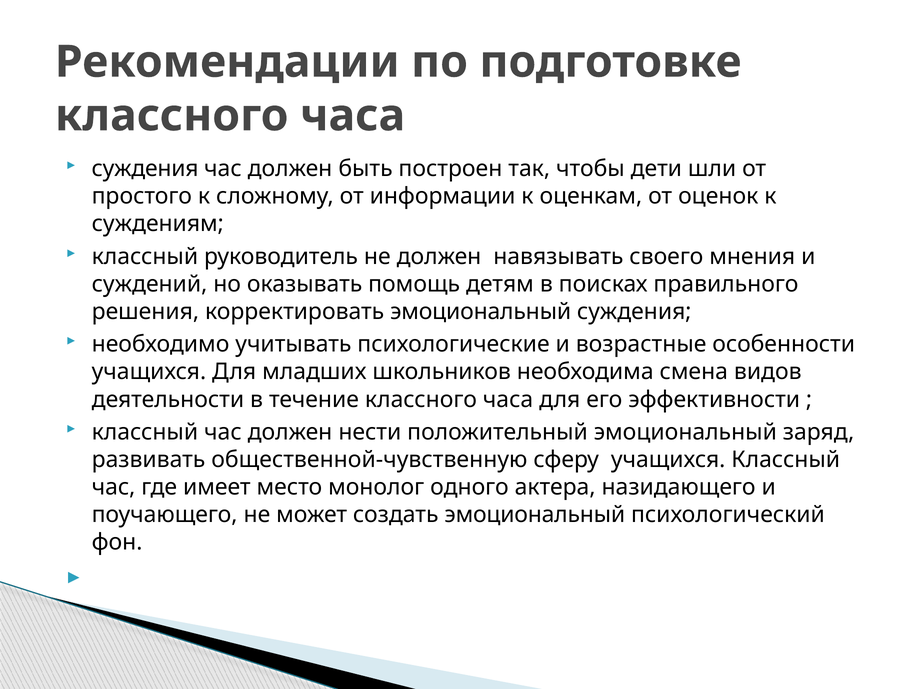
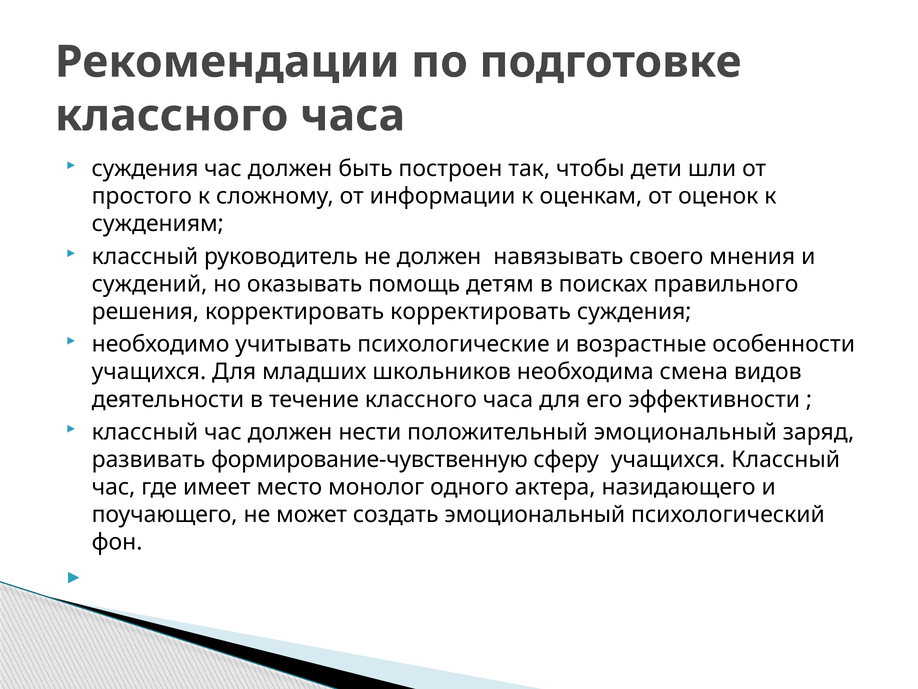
корректировать эмоциональный: эмоциональный -> корректировать
общественной-чувственную: общественной-чувственную -> формирование-чувственную
